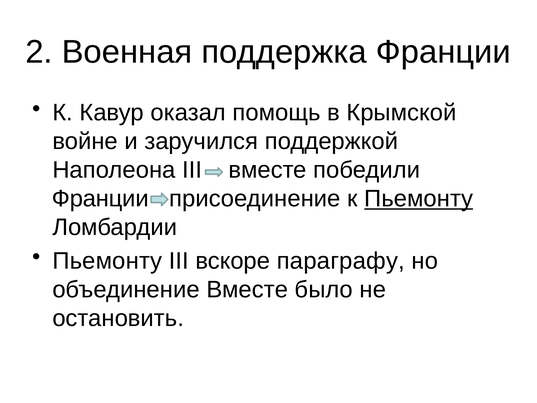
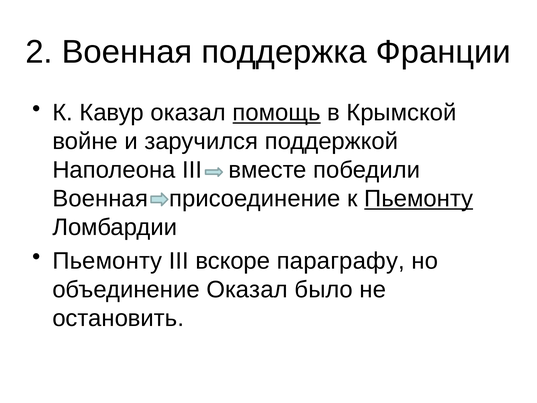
помощь underline: none -> present
Франции at (100, 199): Франции -> Военная
объединение Вместе: Вместе -> Оказал
